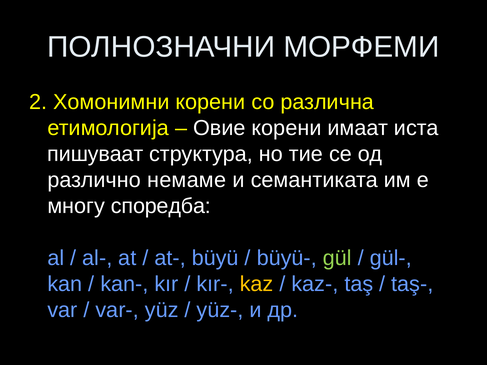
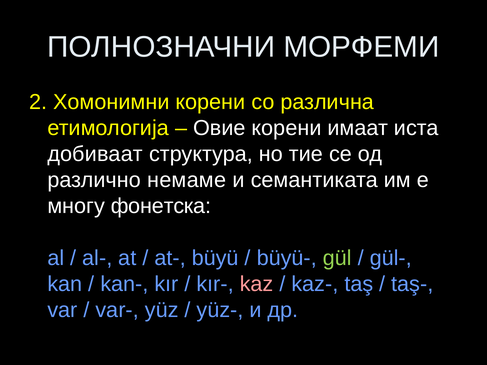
пишуваат: пишуваат -> добиваат
споредба: споредба -> фонетска
kaz colour: yellow -> pink
